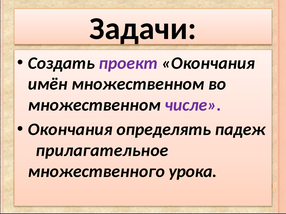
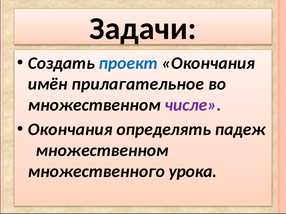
проект colour: purple -> blue
имён множественном: множественном -> прилагательное
прилагательное at (102, 151): прилагательное -> множественном
